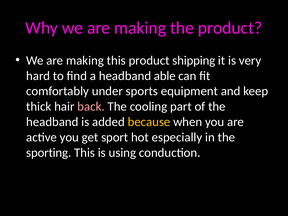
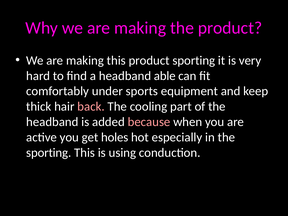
product shipping: shipping -> sporting
because colour: yellow -> pink
sport: sport -> holes
